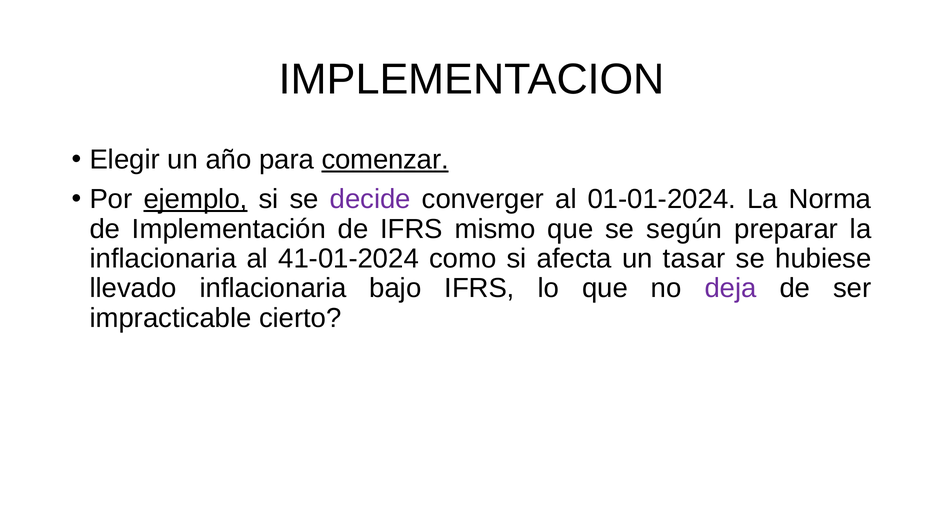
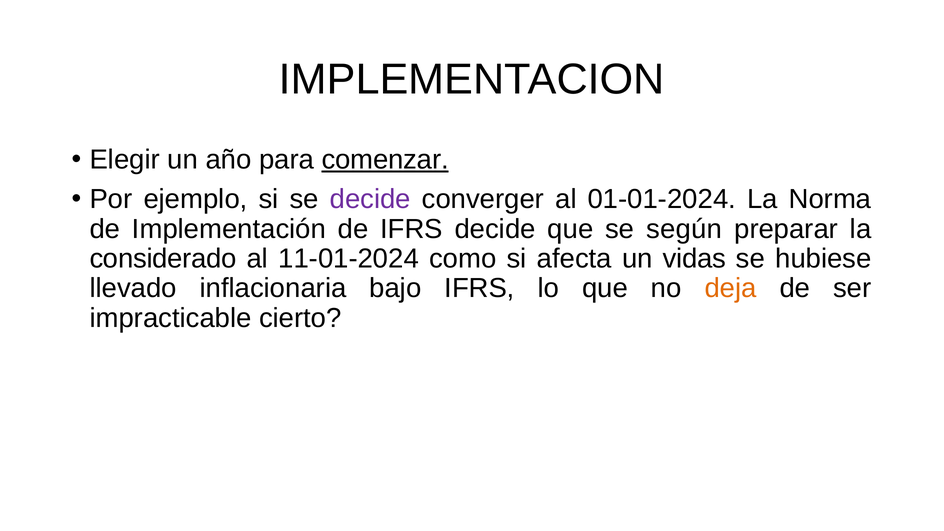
ejemplo underline: present -> none
IFRS mismo: mismo -> decide
inflacionaria at (163, 259): inflacionaria -> considerado
41-01-2024: 41-01-2024 -> 11-01-2024
tasar: tasar -> vidas
deja colour: purple -> orange
